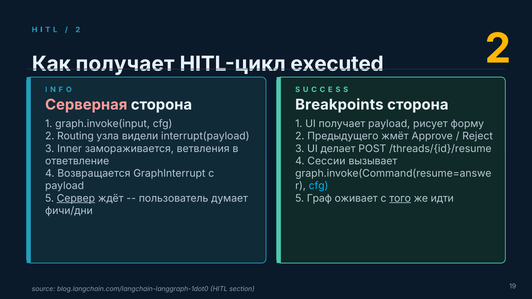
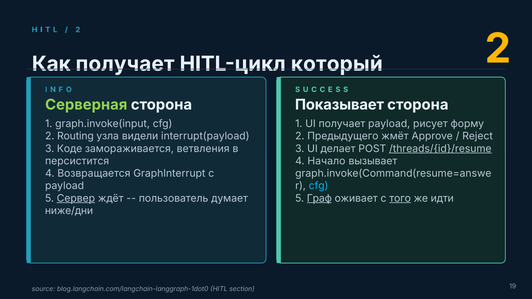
executed: executed -> который
Серверная colour: pink -> light green
Breakpoints: Breakpoints -> Показывает
Inner: Inner -> Коде
/threads/{id}/resume underline: none -> present
ответвление: ответвление -> персистится
Сессии: Сессии -> Начало
Граф underline: none -> present
фичи/дни: фичи/дни -> ниже/дни
